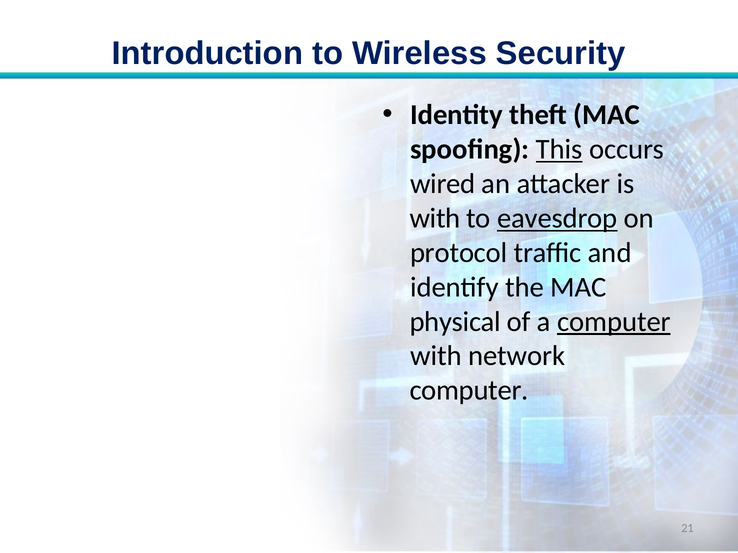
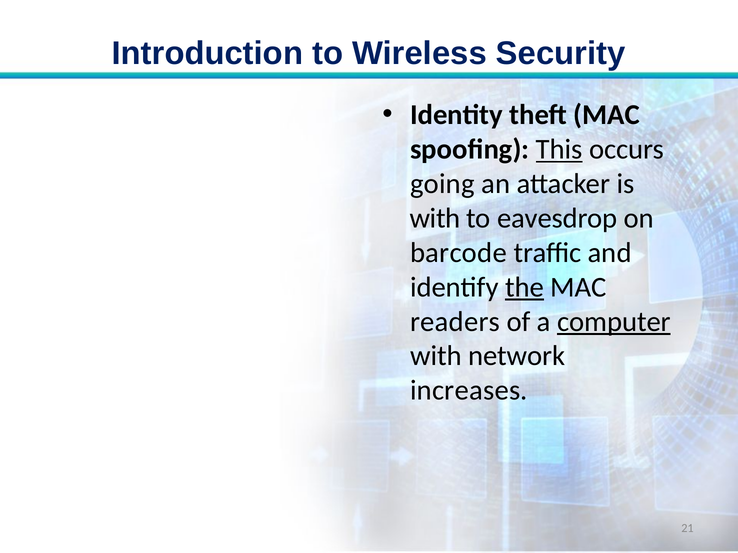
wired: wired -> going
eavesdrop underline: present -> none
protocol: protocol -> barcode
the underline: none -> present
physical: physical -> readers
computer at (469, 391): computer -> increases
